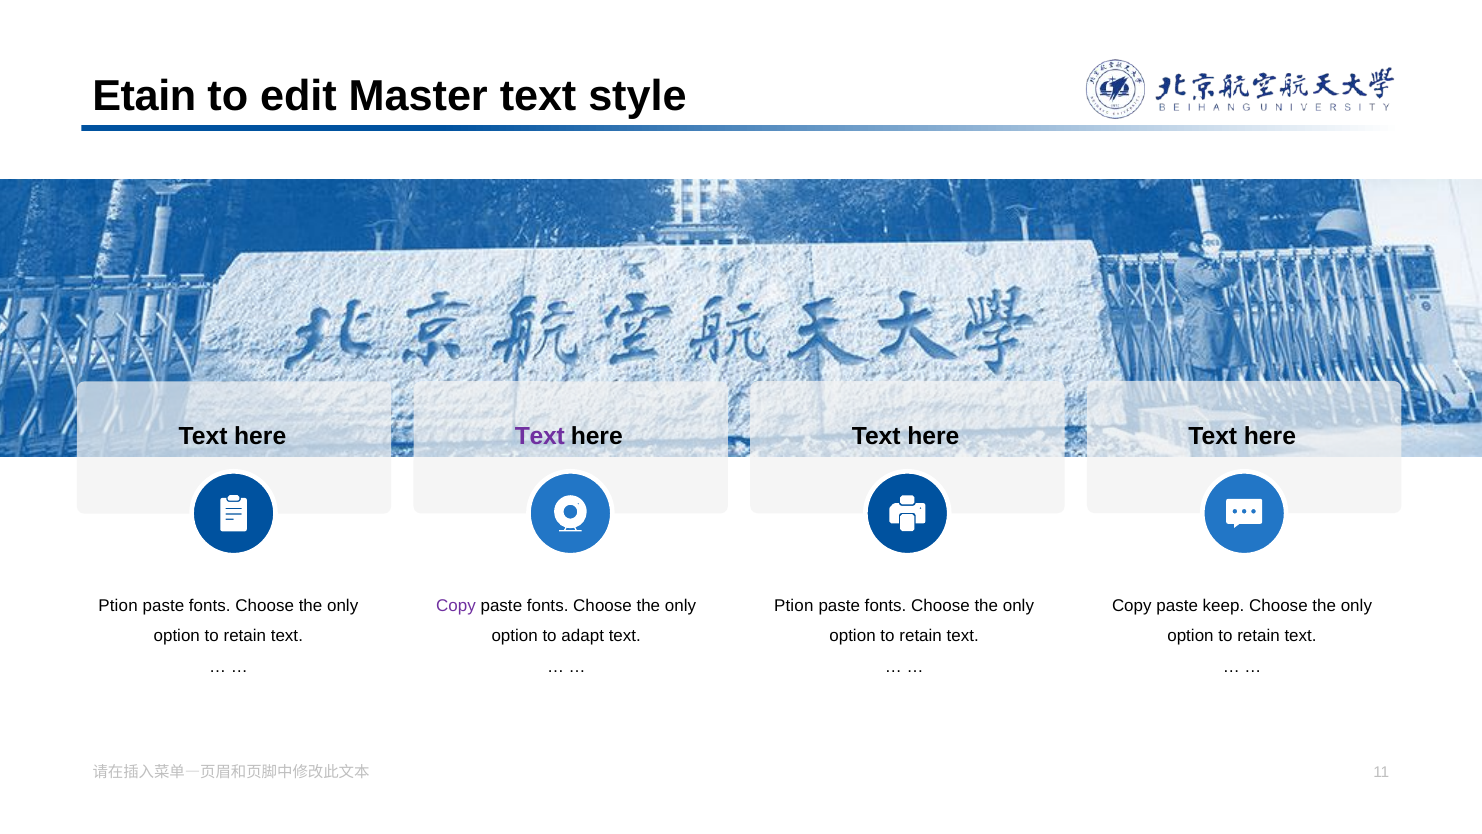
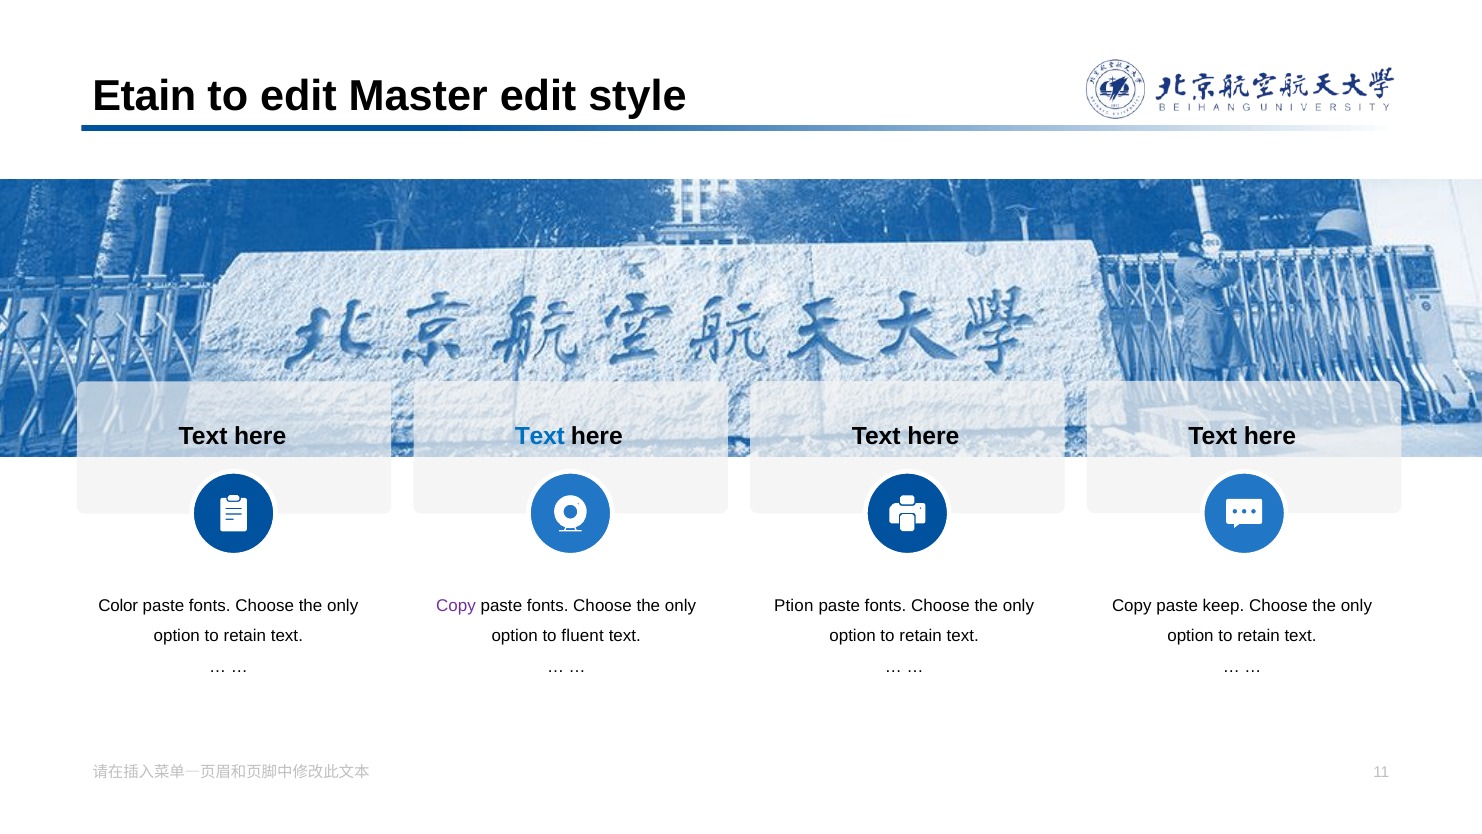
Master text: text -> edit
Text at (540, 437) colour: purple -> blue
Ption at (118, 605): Ption -> Color
adapt: adapt -> fluent
